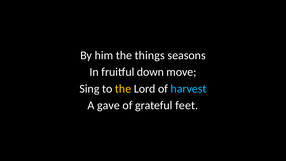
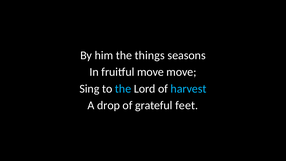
fruitful down: down -> move
the at (123, 89) colour: yellow -> light blue
gave: gave -> drop
